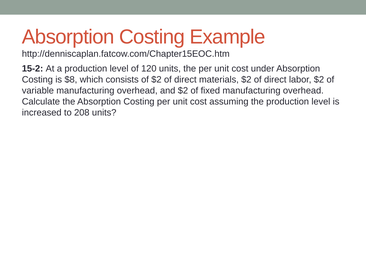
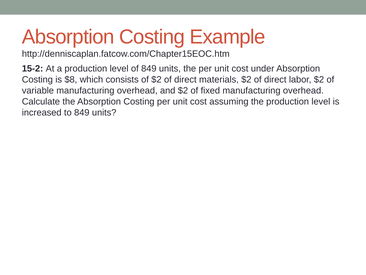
of 120: 120 -> 849
to 208: 208 -> 849
